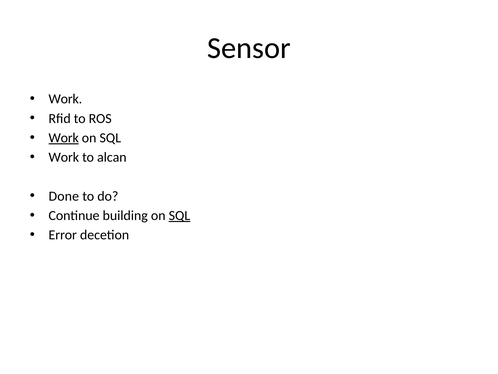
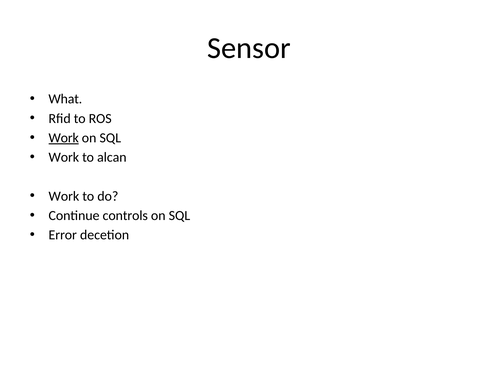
Work at (65, 99): Work -> What
Done at (64, 196): Done -> Work
building: building -> controls
SQL at (179, 215) underline: present -> none
